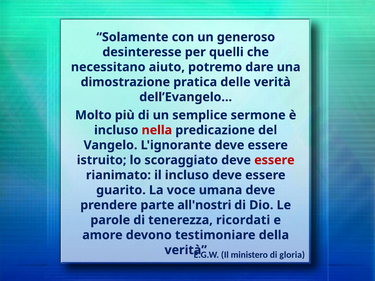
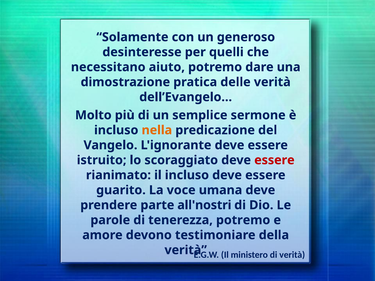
nella colour: red -> orange
tenerezza ricordati: ricordati -> potremo
di gloria: gloria -> verità
